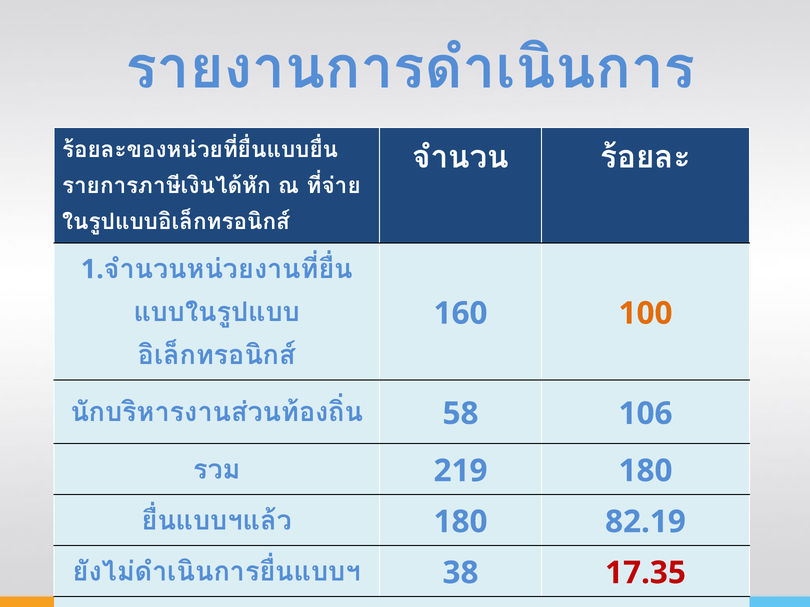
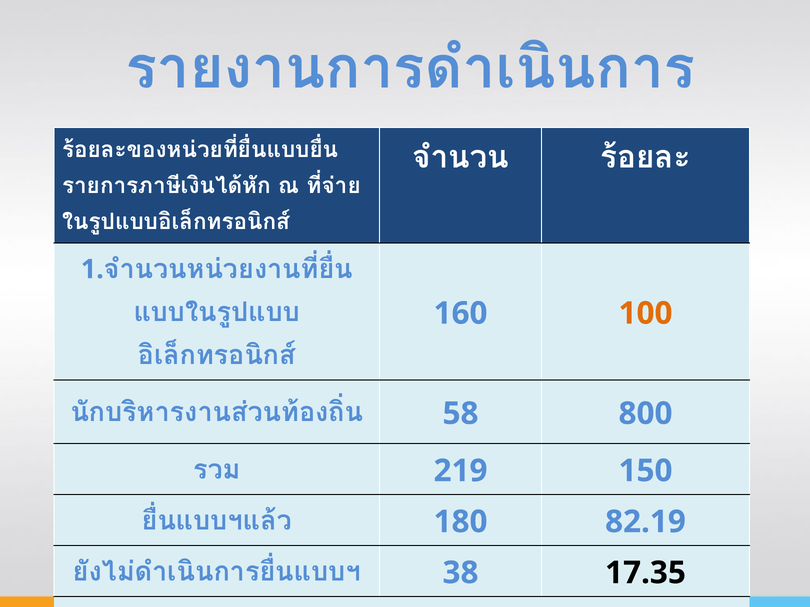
106: 106 -> 800
219 180: 180 -> 150
17.35 colour: red -> black
